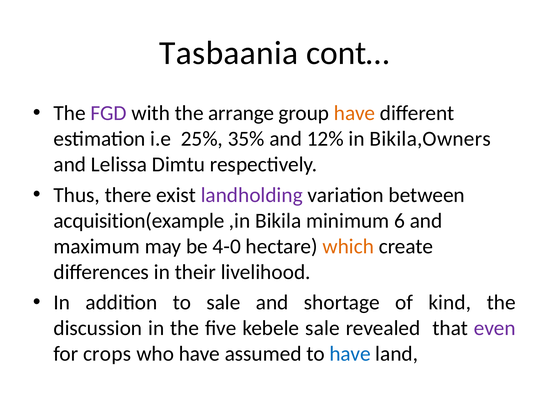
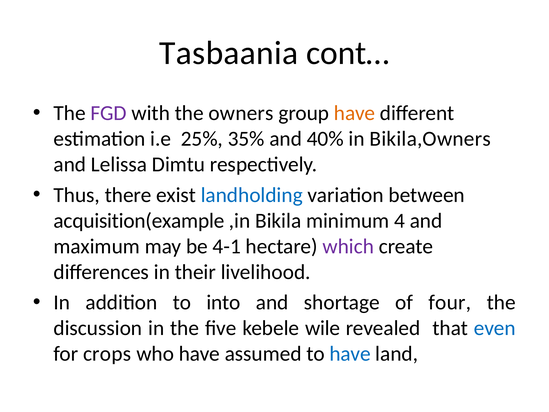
arrange: arrange -> owners
12%: 12% -> 40%
landholding colour: purple -> blue
6: 6 -> 4
4-0: 4-0 -> 4-1
which colour: orange -> purple
to sale: sale -> into
kind: kind -> four
kebele sale: sale -> wile
even colour: purple -> blue
